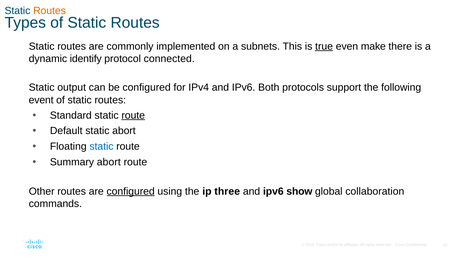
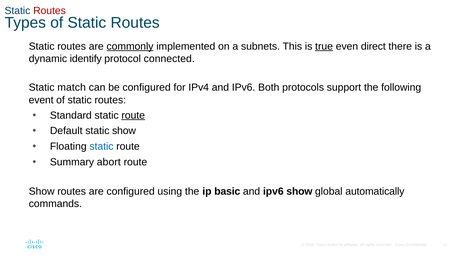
Routes at (50, 11) colour: orange -> red
commonly underline: none -> present
make: make -> direct
output: output -> match
static abort: abort -> show
Other at (42, 192): Other -> Show
configured at (131, 192) underline: present -> none
three: three -> basic
collaboration: collaboration -> automatically
